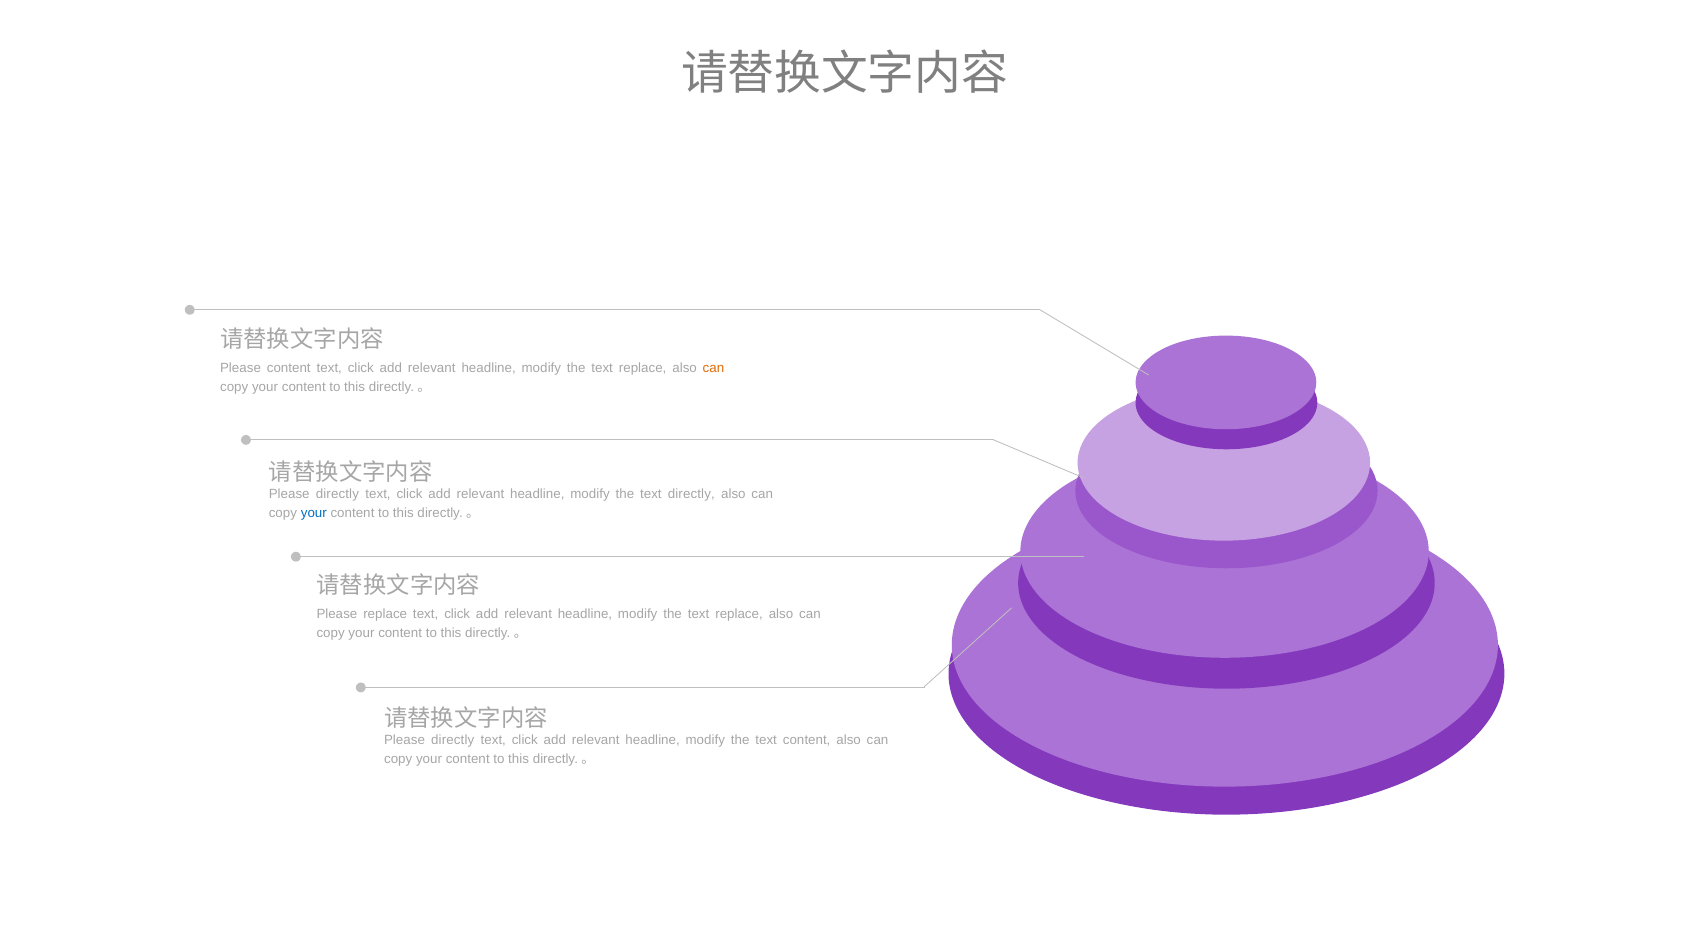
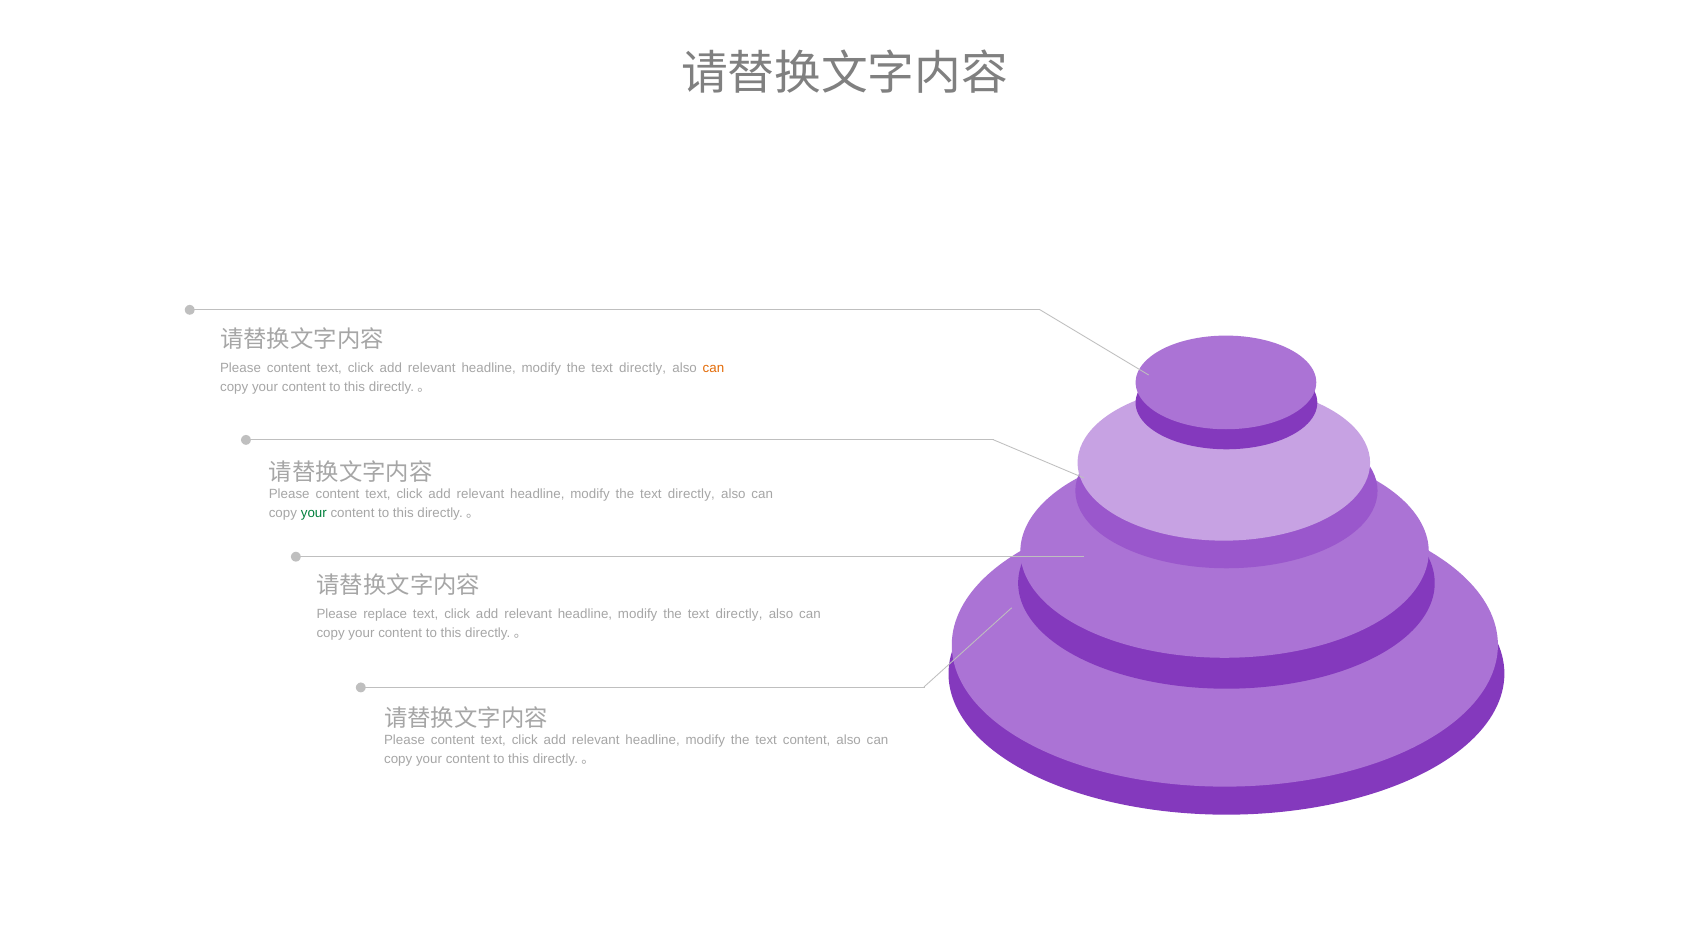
replace at (643, 368): replace -> directly
directly at (337, 494): directly -> content
your at (314, 513) colour: blue -> green
replace at (739, 614): replace -> directly
directly at (453, 740): directly -> content
